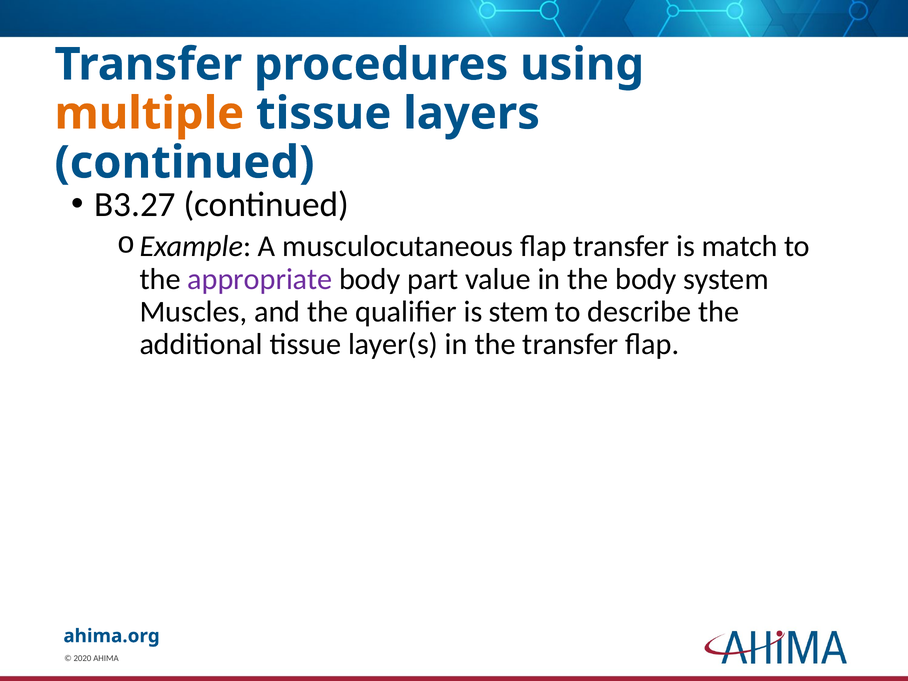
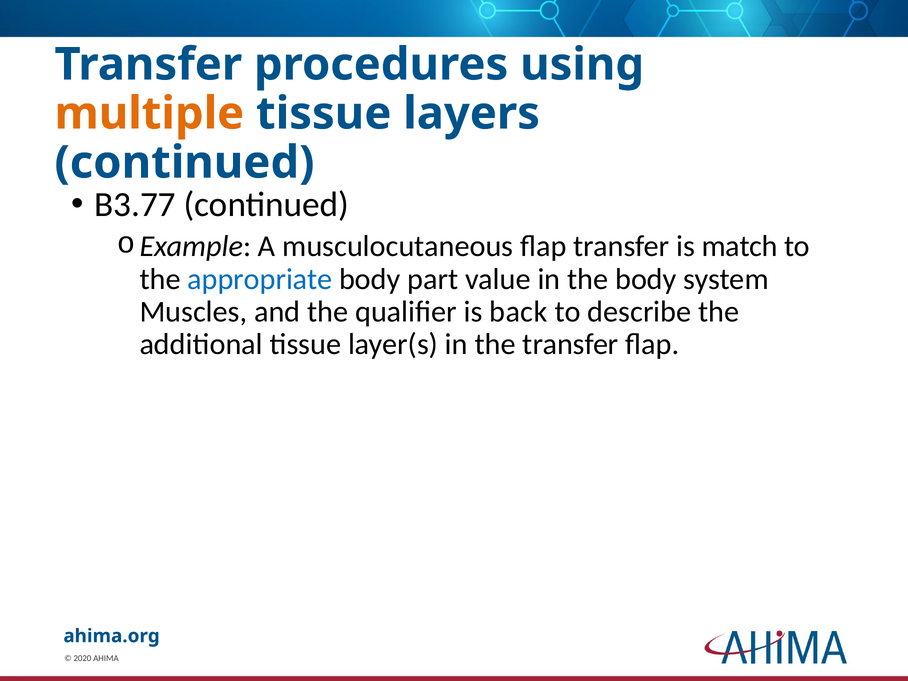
B3.27: B3.27 -> B3.77
appropriate colour: purple -> blue
stem: stem -> back
